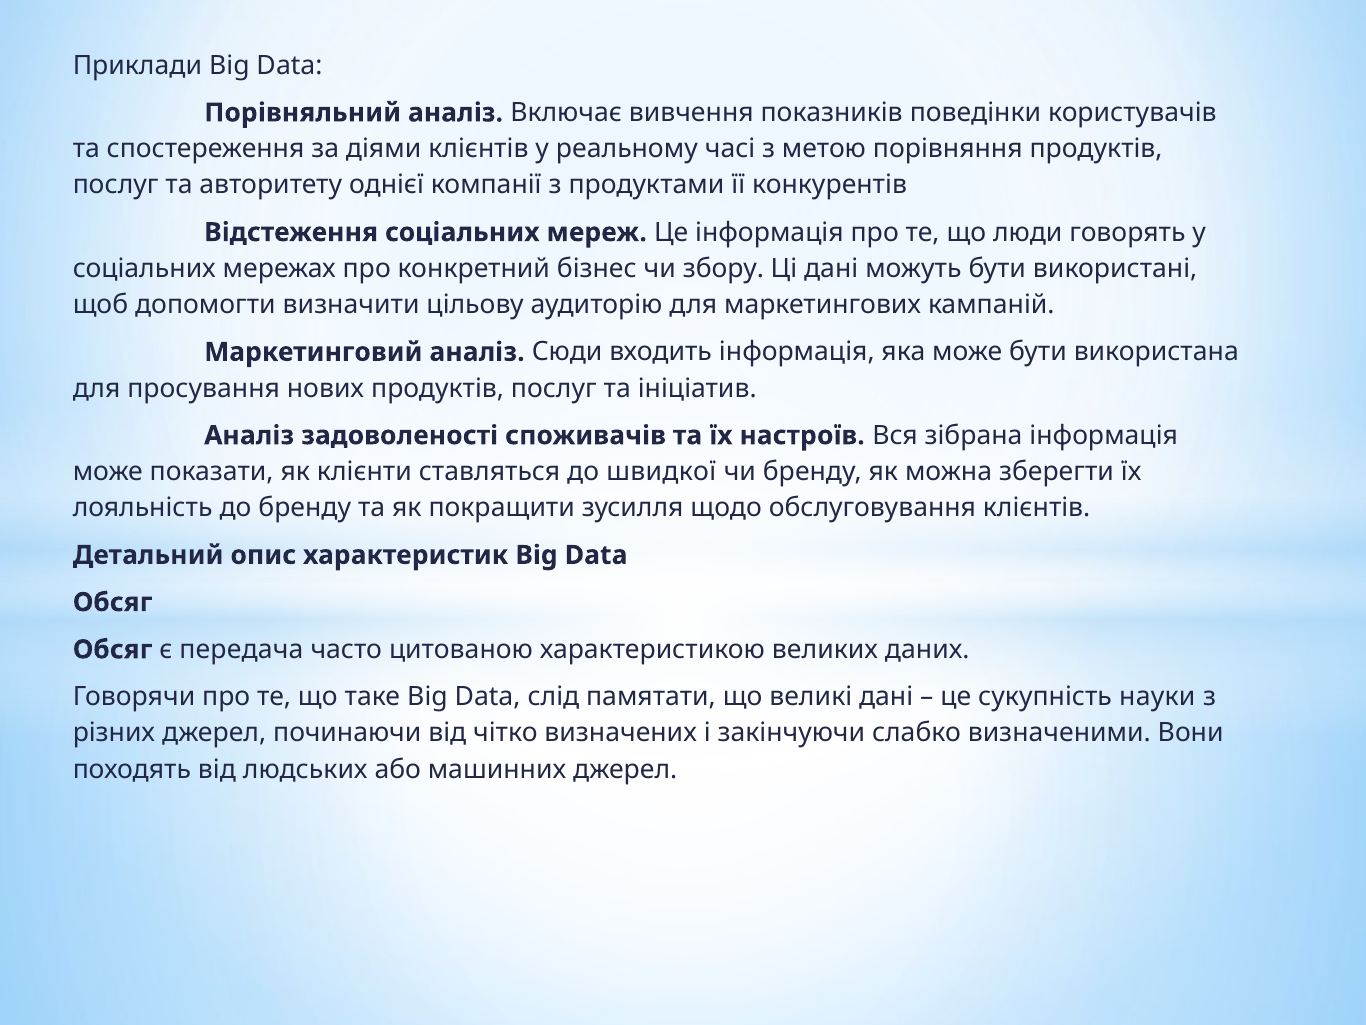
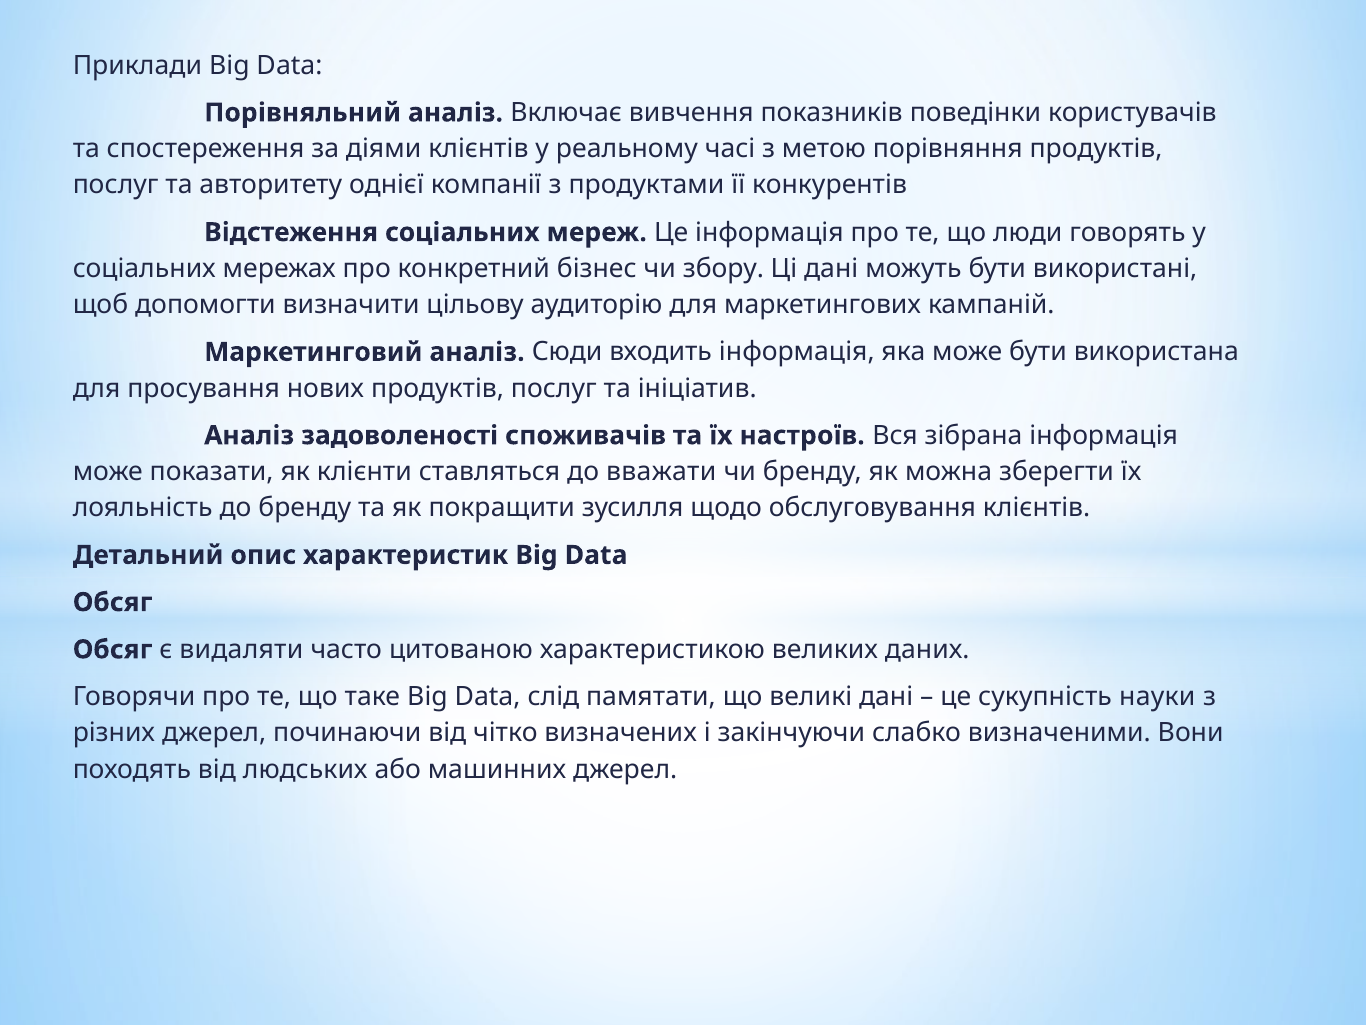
швидкої: швидкої -> вважати
передача: передача -> видаляти
